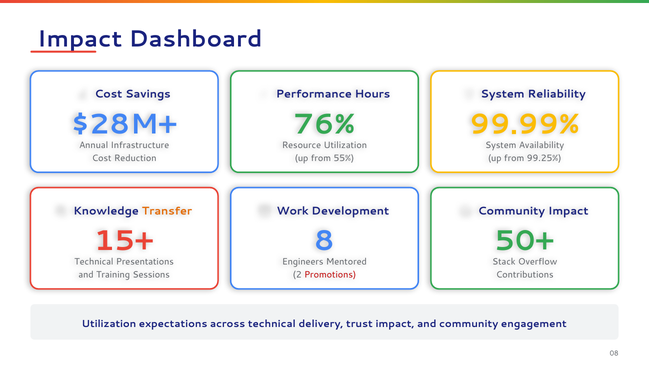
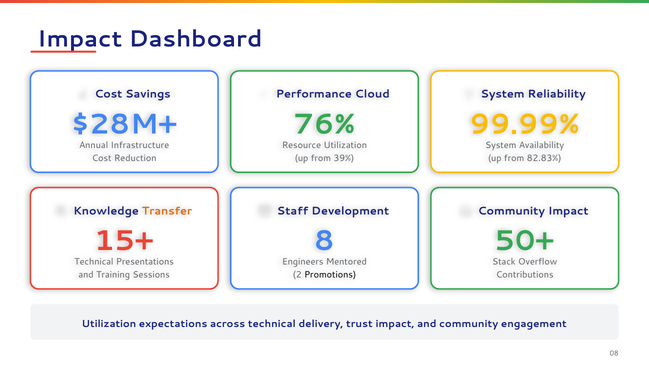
Hours: Hours -> Cloud
55%: 55% -> 39%
99.25%: 99.25% -> 82.83%
Work: Work -> Staff
Promotions colour: red -> black
